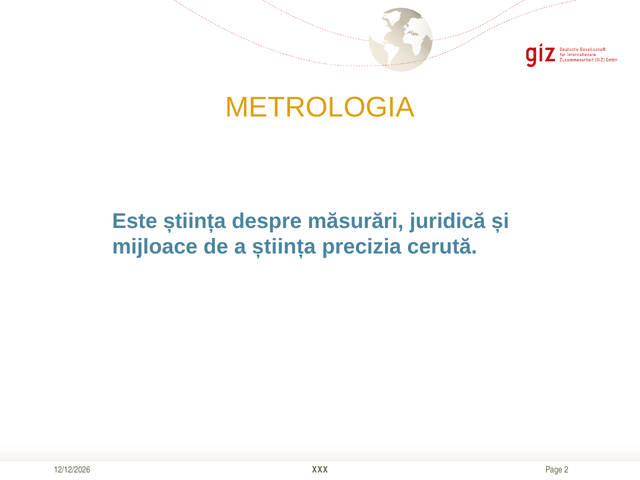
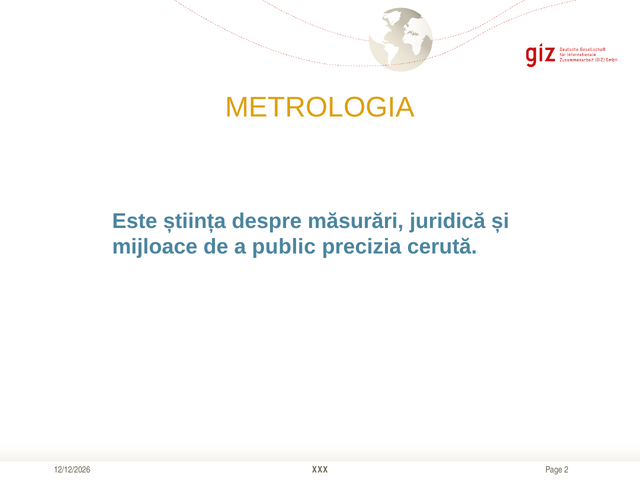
a știința: știința -> public
